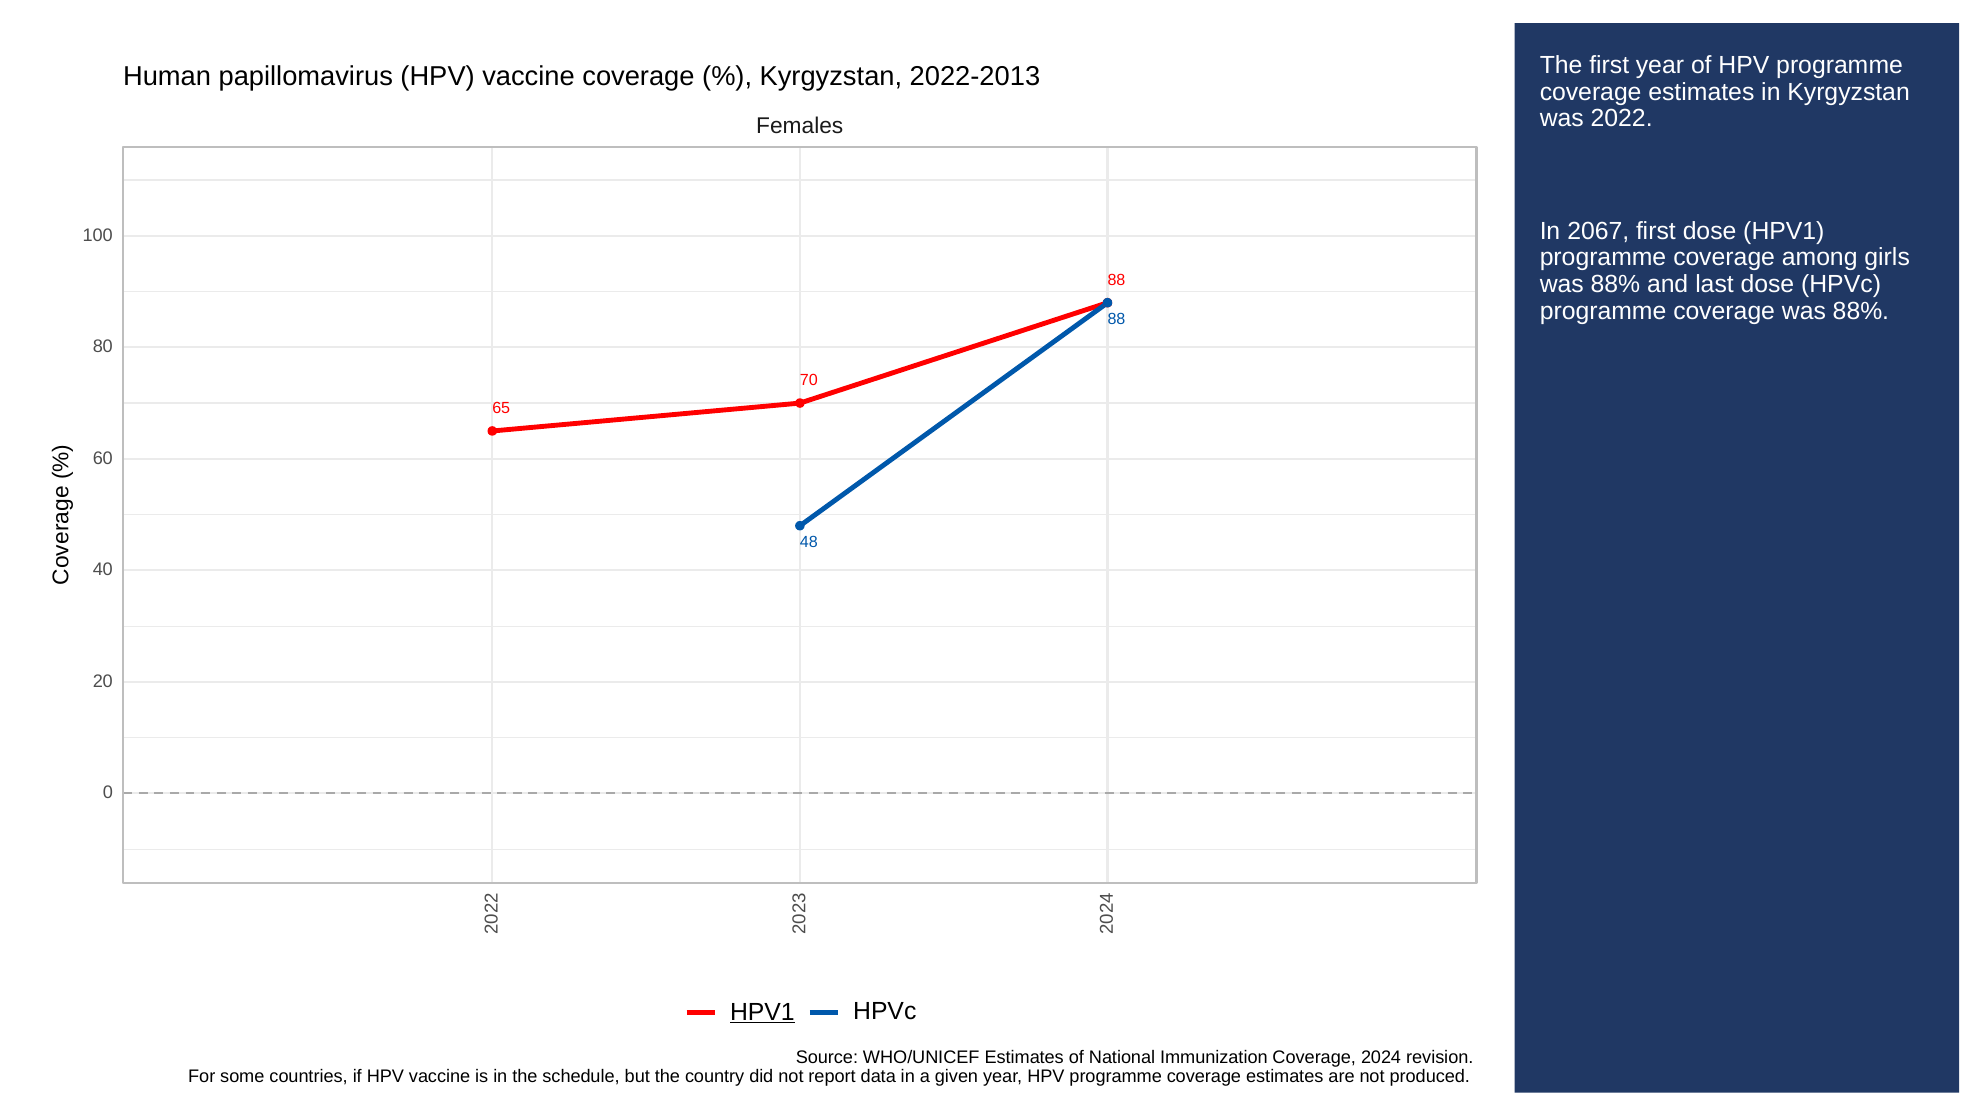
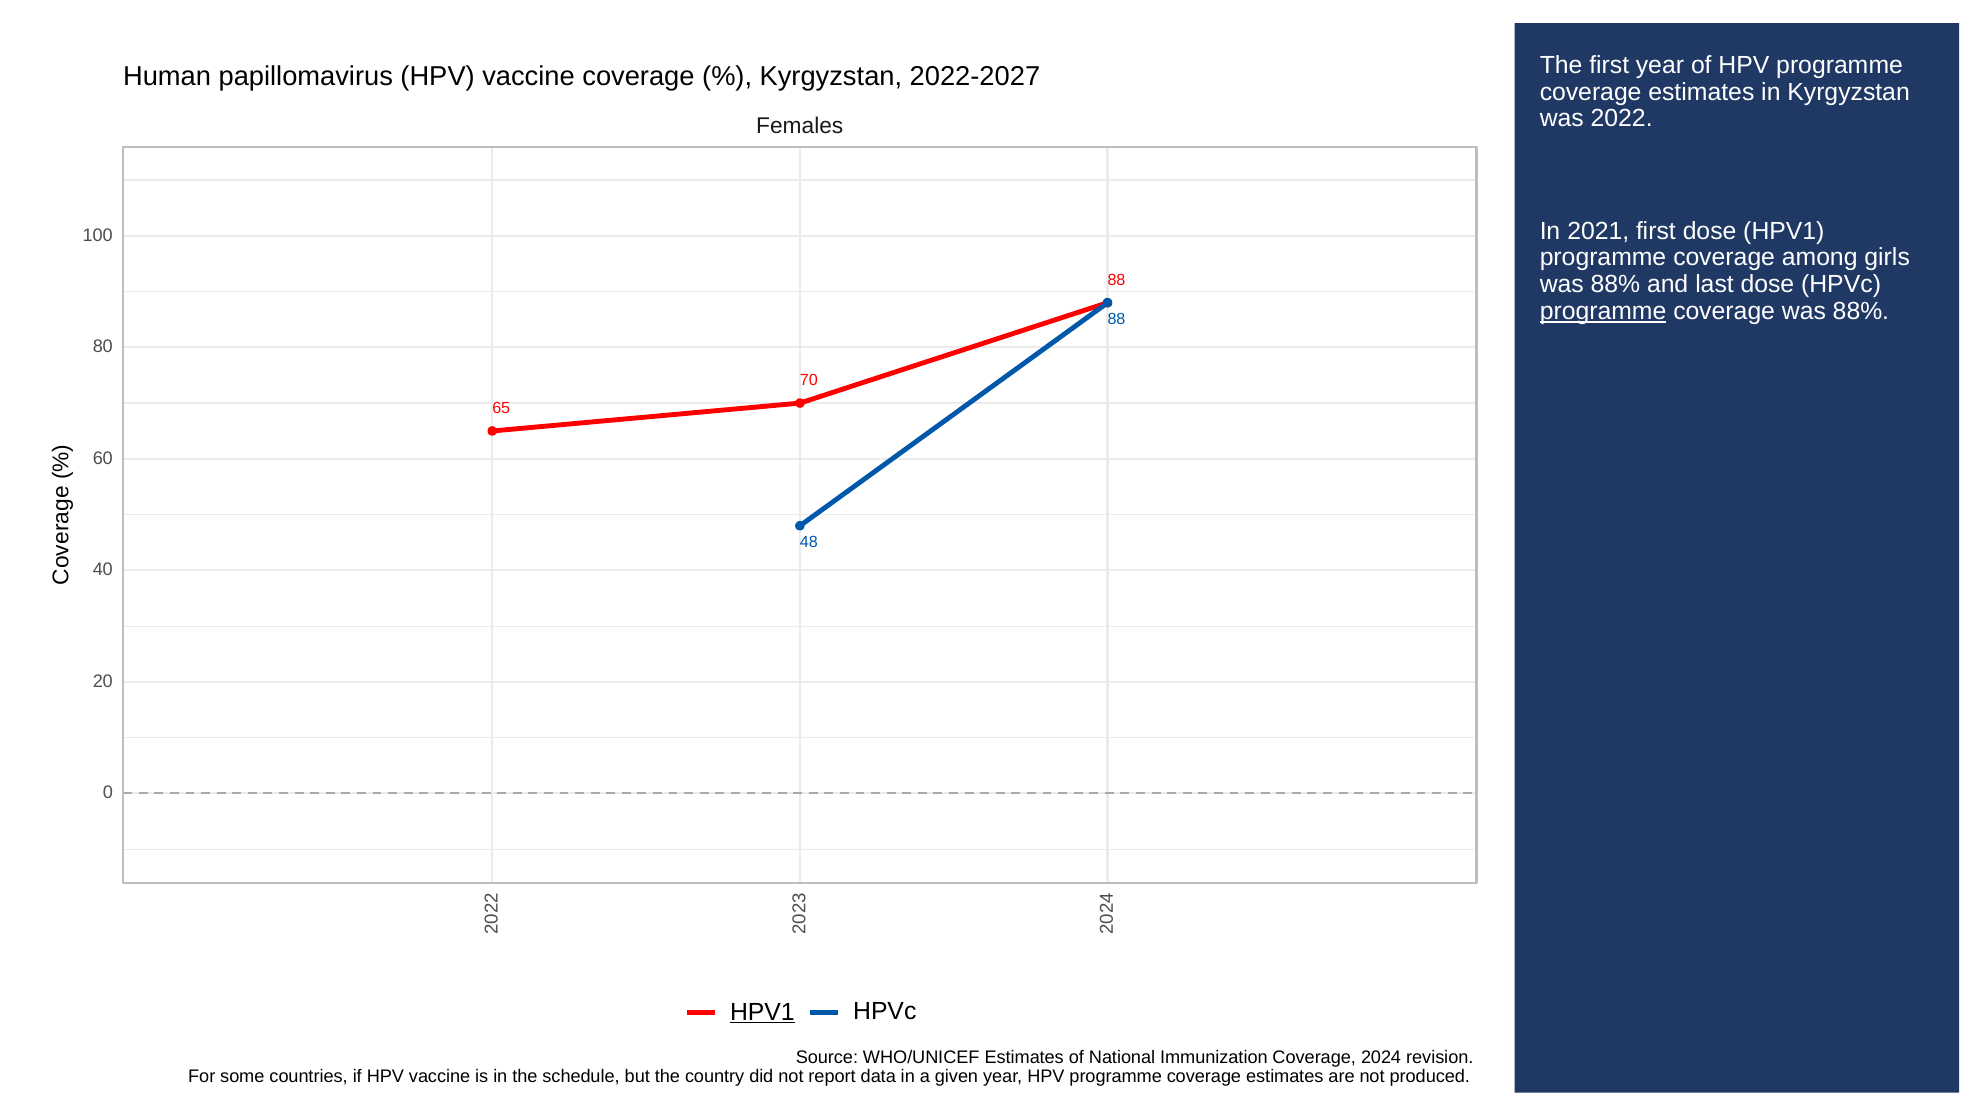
2022-2013: 2022-2013 -> 2022-2027
2067: 2067 -> 2021
programme at (1603, 311) underline: none -> present
